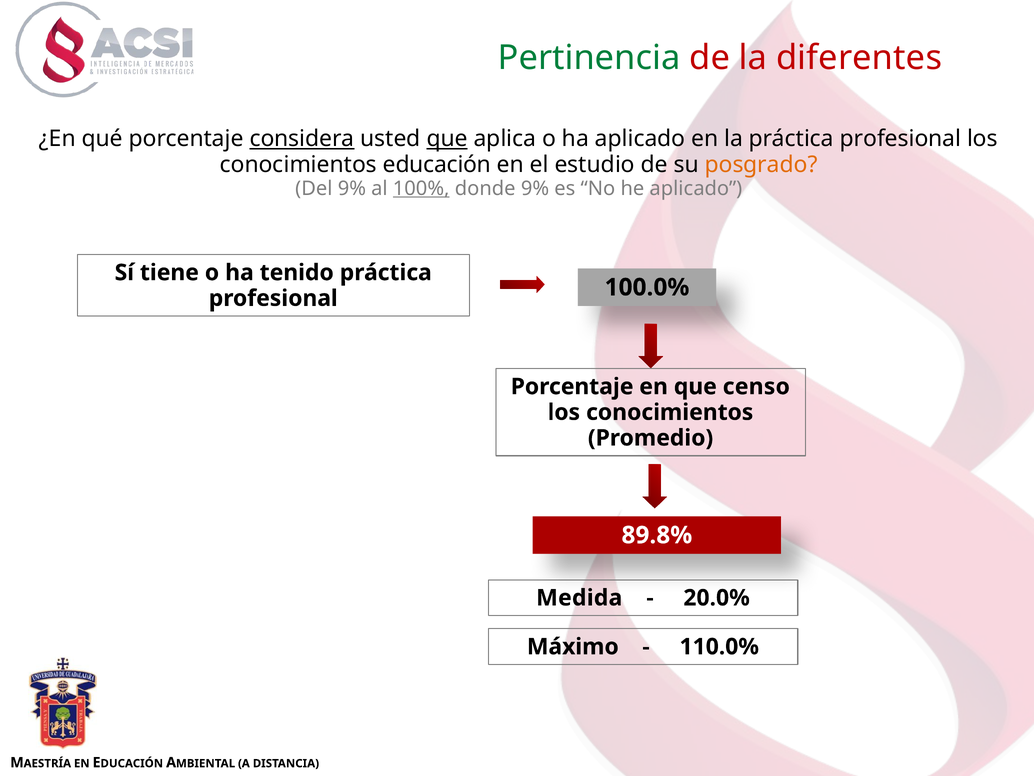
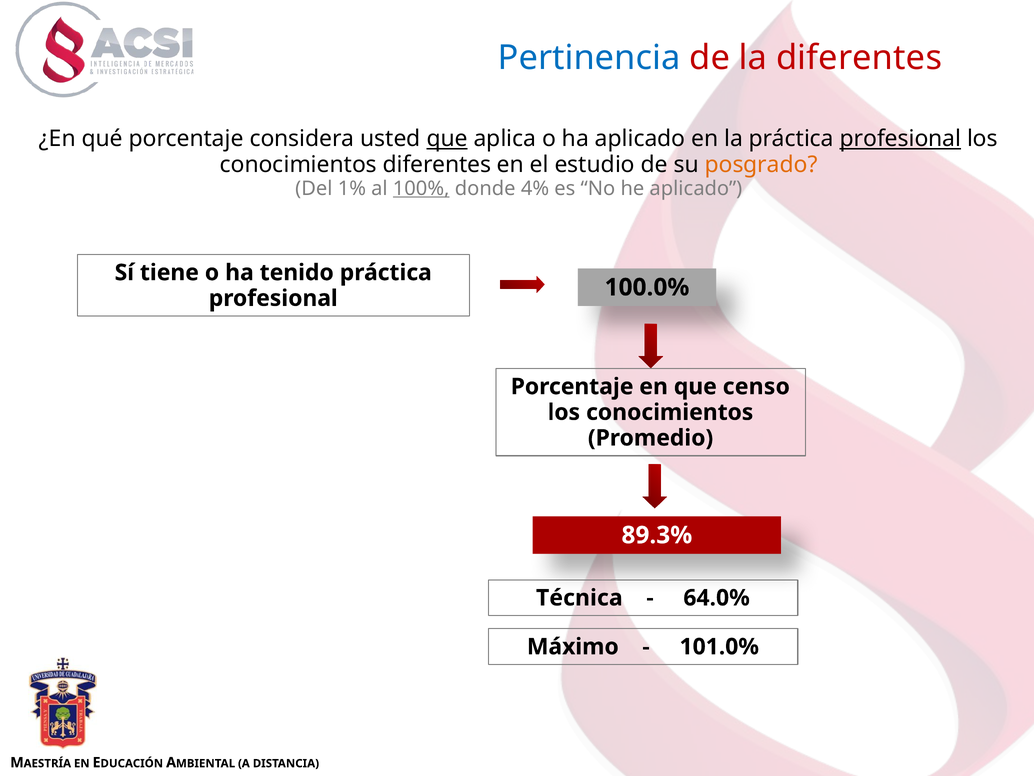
Pertinencia colour: green -> blue
considera underline: present -> none
profesional at (900, 139) underline: none -> present
conocimientos educación: educación -> diferentes
Del 9%: 9% -> 1%
donde 9%: 9% -> 4%
89.8%: 89.8% -> 89.3%
Medida: Medida -> Técnica
20.0%: 20.0% -> 64.0%
110.0%: 110.0% -> 101.0%
